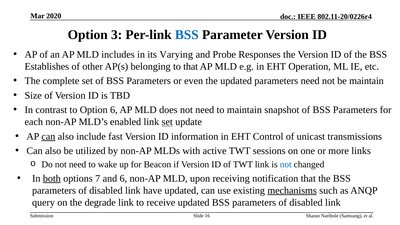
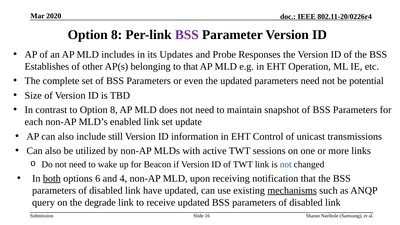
3 at (117, 35): 3 -> 8
BSS at (187, 35) colour: blue -> purple
Varying: Varying -> Updates
be maintain: maintain -> potential
to Option 6: 6 -> 8
set at (167, 122) underline: present -> none
can at (48, 136) underline: present -> none
fast: fast -> still
7: 7 -> 6
and 6: 6 -> 4
